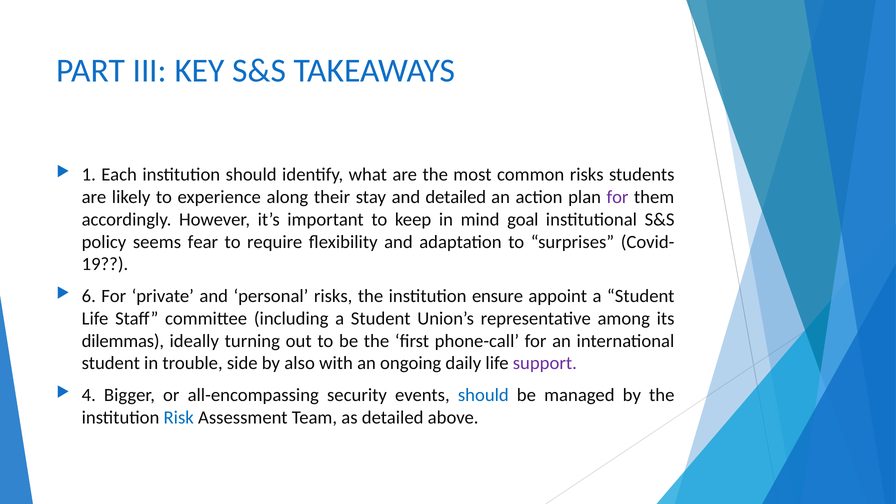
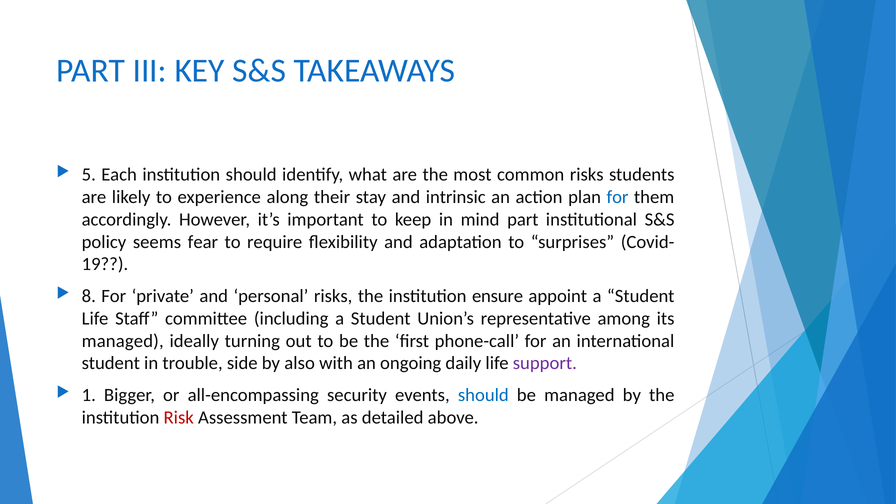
1: 1 -> 5
and detailed: detailed -> intrinsic
for at (618, 197) colour: purple -> blue
mind goal: goal -> part
6: 6 -> 8
dilemmas at (123, 341): dilemmas -> managed
4: 4 -> 1
Risk colour: blue -> red
